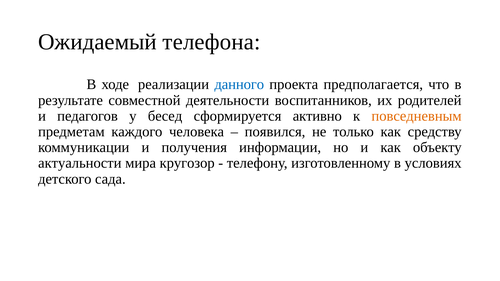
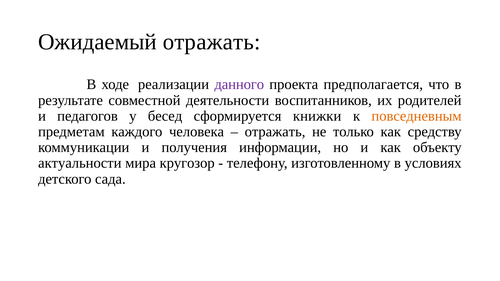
Ожидаемый телефона: телефона -> отражать
данного colour: blue -> purple
активно: активно -> книжки
появился at (275, 132): появился -> отражать
